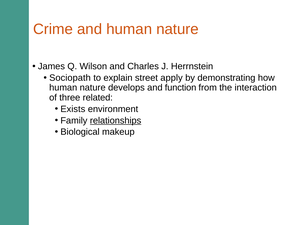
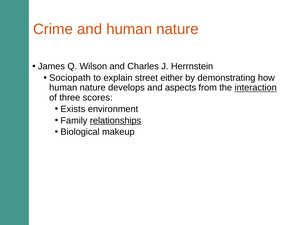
apply: apply -> either
function: function -> aspects
interaction underline: none -> present
related: related -> scores
